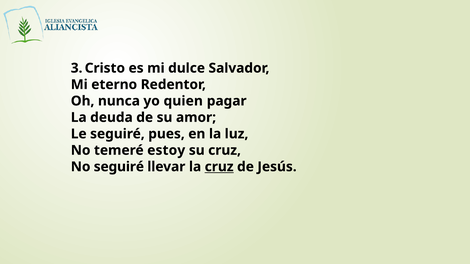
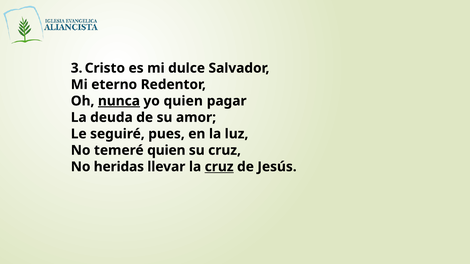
nunca underline: none -> present
temeré estoy: estoy -> quien
No seguiré: seguiré -> heridas
